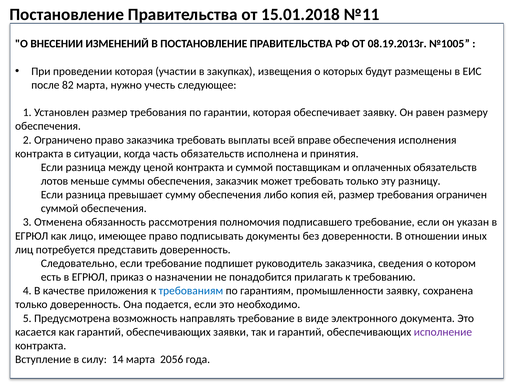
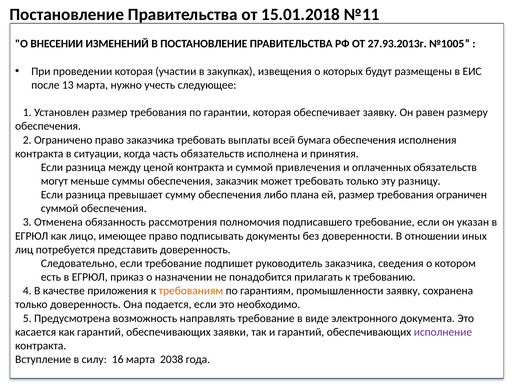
08.19.2013г: 08.19.2013г -> 27.93.2013г
82: 82 -> 13
вправе: вправе -> бумага
поставщикам: поставщикам -> привлечения
лотов: лотов -> могут
копия: копия -> плана
требованиям colour: blue -> orange
14: 14 -> 16
2056: 2056 -> 2038
